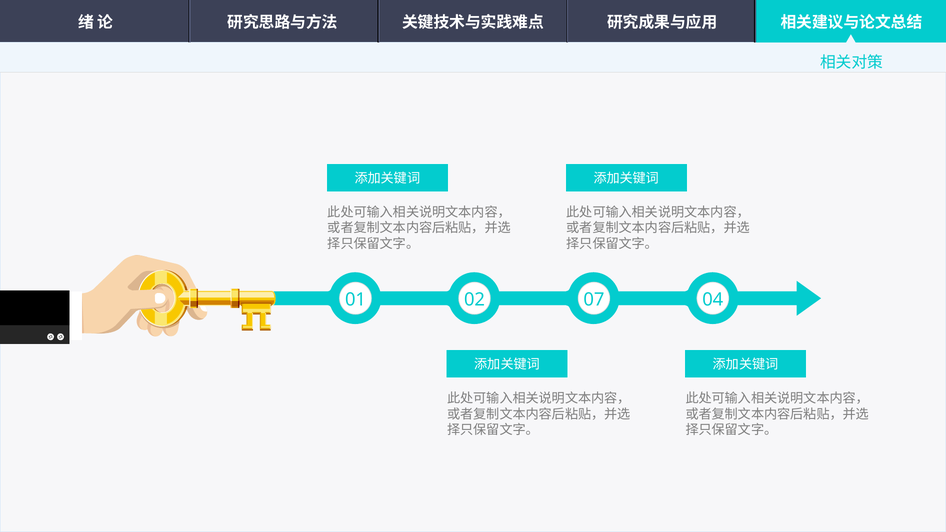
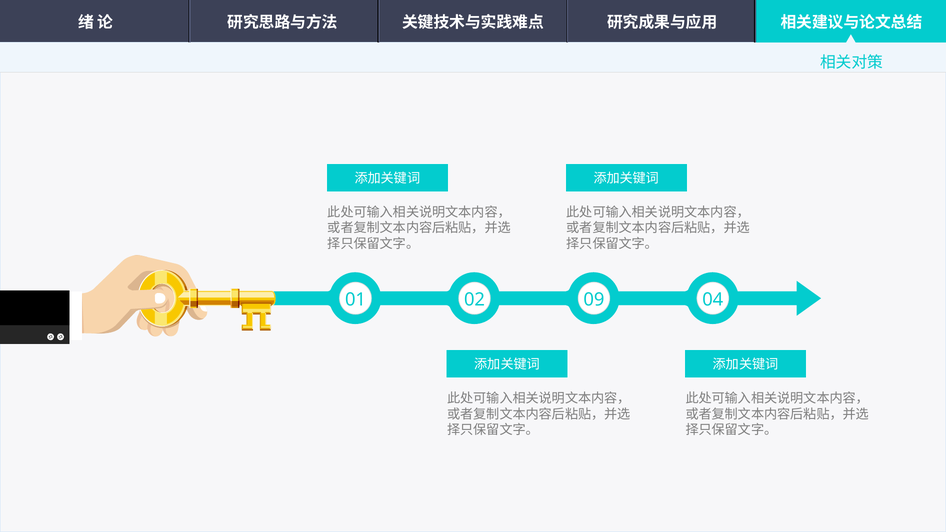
07: 07 -> 09
